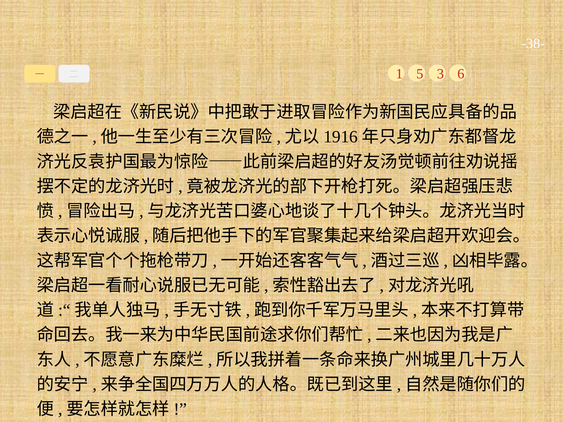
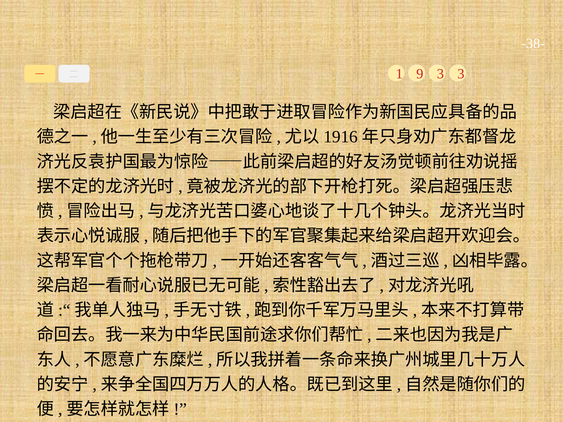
5: 5 -> 9
3 6: 6 -> 3
